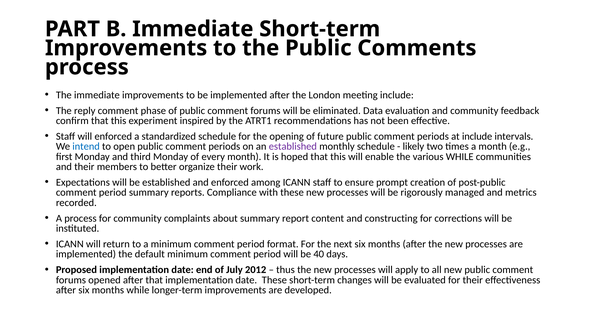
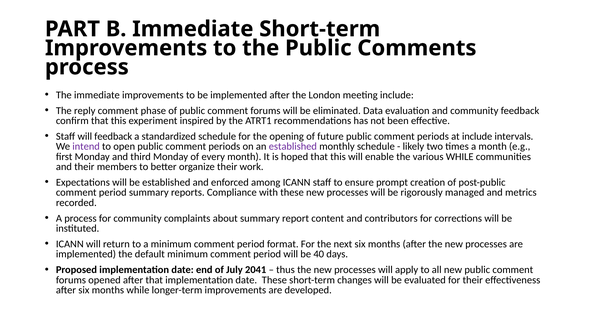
will enforced: enforced -> feedback
intend colour: blue -> purple
constructing: constructing -> contributors
2012: 2012 -> 2041
